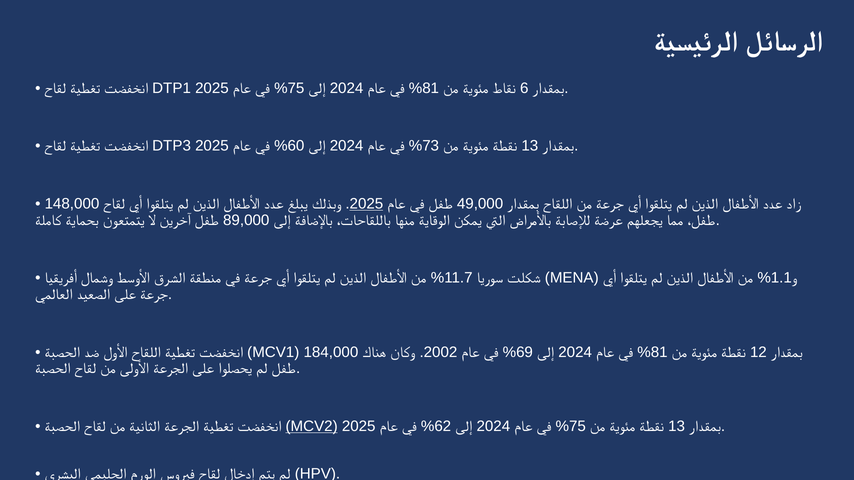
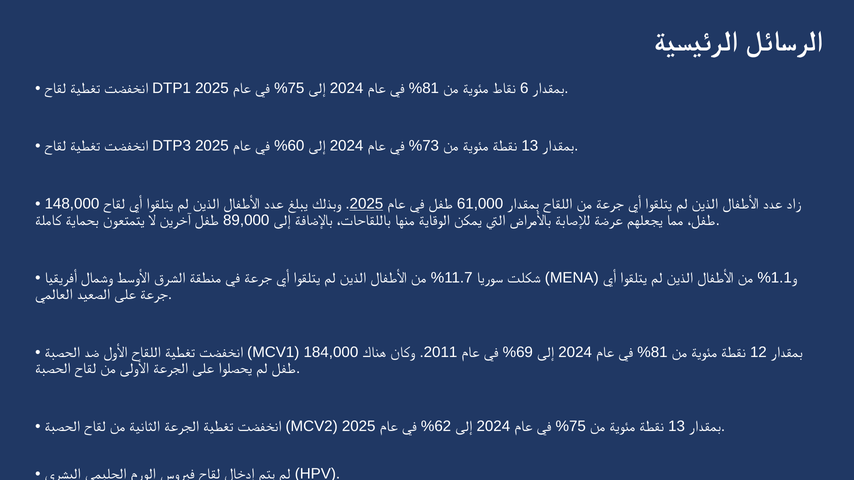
49,000: 49,000 -> 61,000
2002: 2002 -> 2011
MCV2 underline: present -> none
